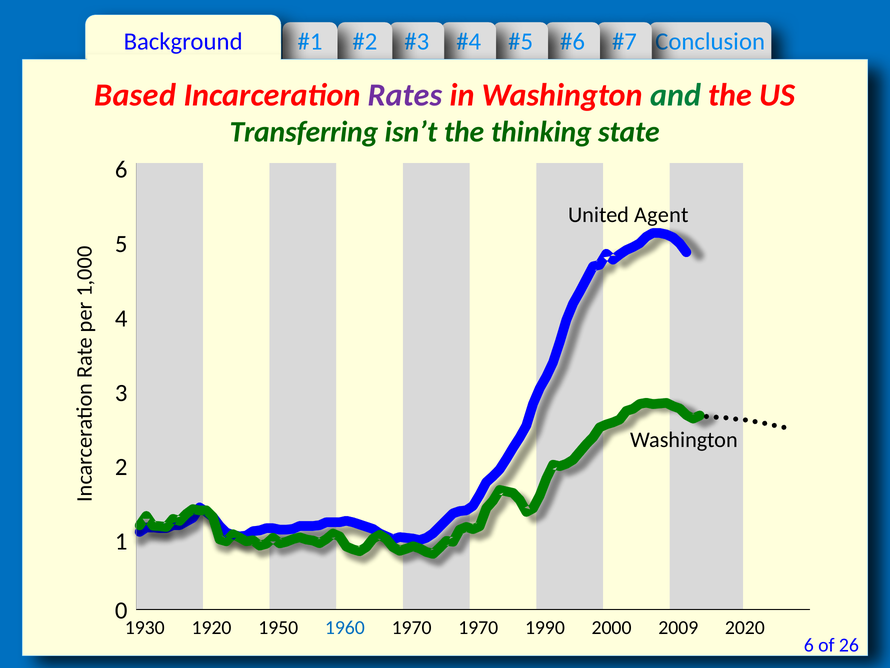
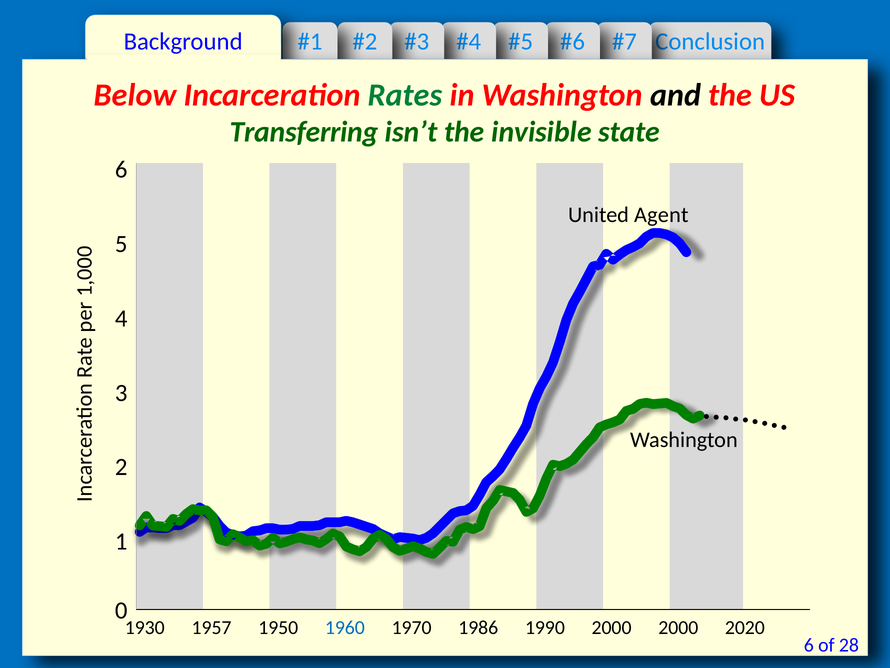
Based: Based -> Below
Rates colour: purple -> green
and colour: green -> black
thinking: thinking -> invisible
1920: 1920 -> 1957
1970 1970: 1970 -> 1986
2000 2009: 2009 -> 2000
26: 26 -> 28
